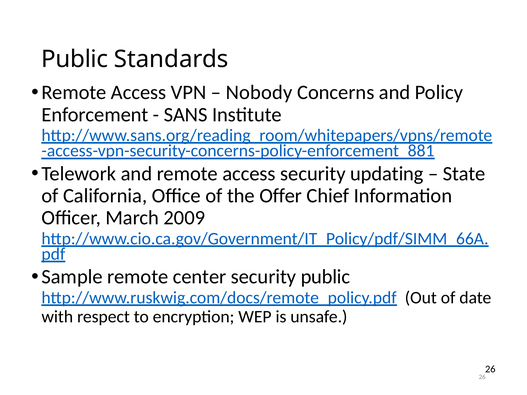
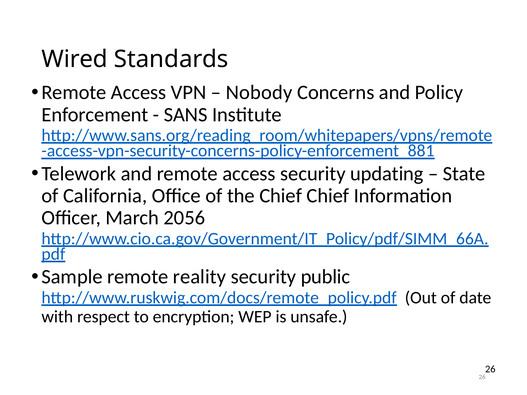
Public at (75, 59): Public -> Wired
the Offer: Offer -> Chief
2009: 2009 -> 2056
center: center -> reality
